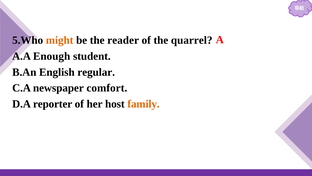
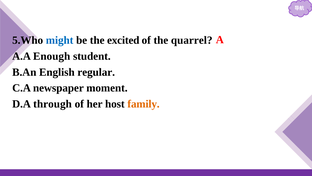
might colour: orange -> blue
reader: reader -> excited
comfort: comfort -> moment
reporter: reporter -> through
